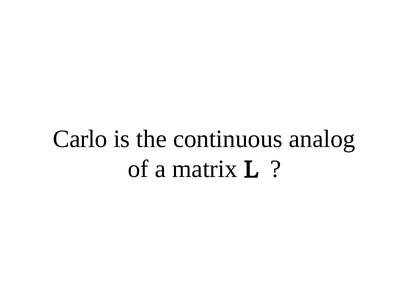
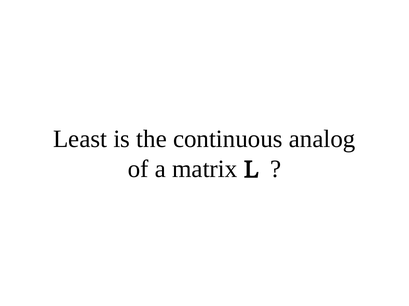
Carlo: Carlo -> Least
